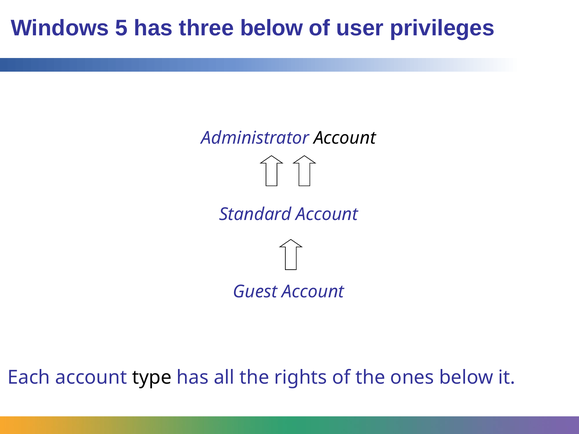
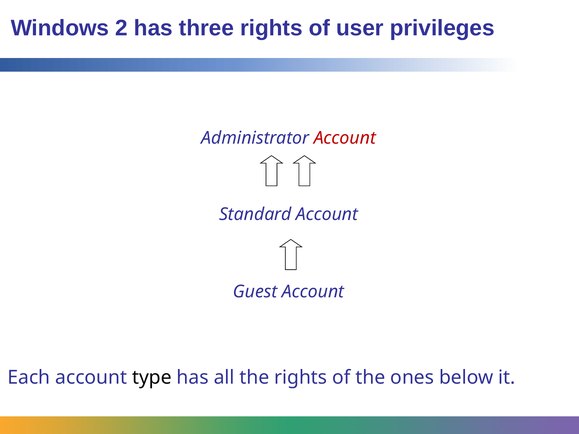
5: 5 -> 2
three below: below -> rights
Account at (345, 138) colour: black -> red
